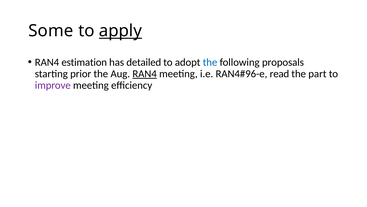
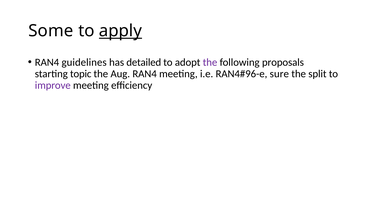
estimation: estimation -> guidelines
the at (210, 62) colour: blue -> purple
prior: prior -> topic
RAN4 at (145, 74) underline: present -> none
read: read -> sure
part: part -> split
